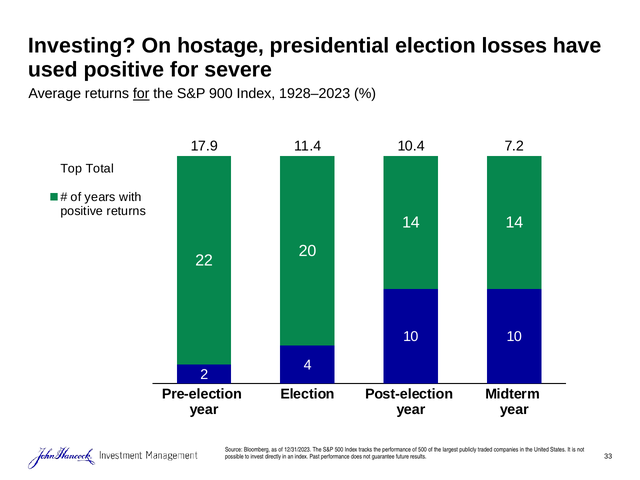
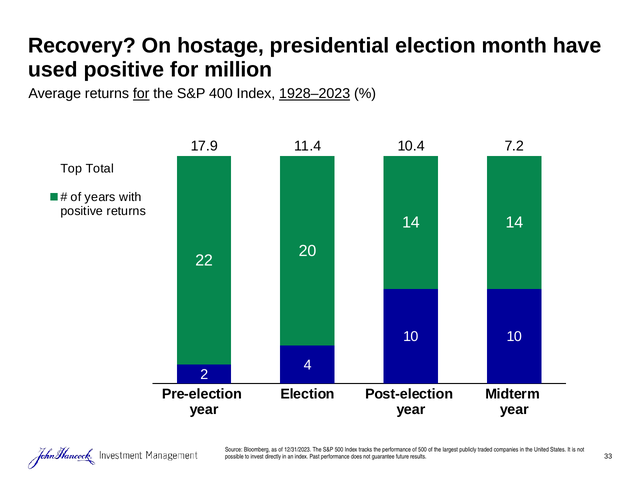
Investing: Investing -> Recovery
losses: losses -> month
severe: severe -> million
900: 900 -> 400
1928–2023 underline: none -> present
